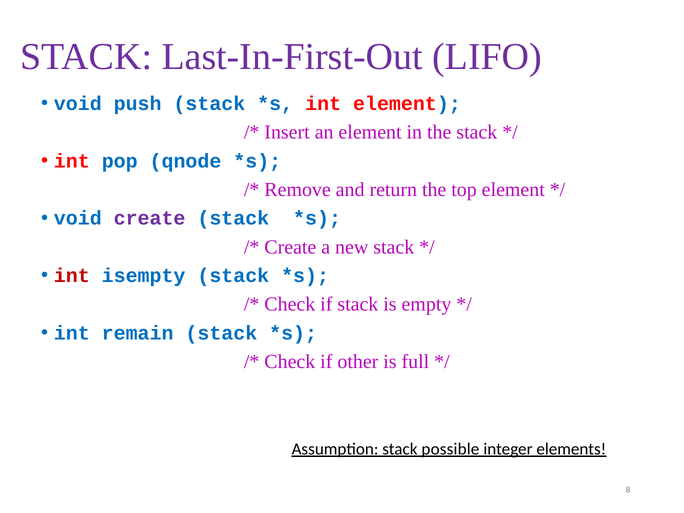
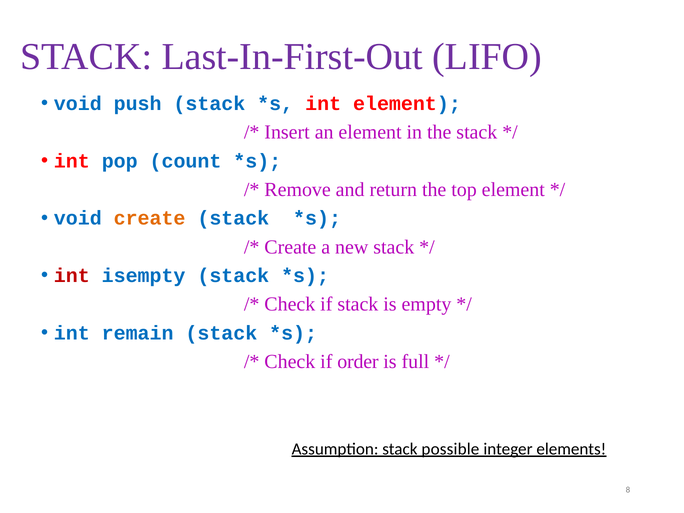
qnode: qnode -> count
create at (150, 218) colour: purple -> orange
other: other -> order
